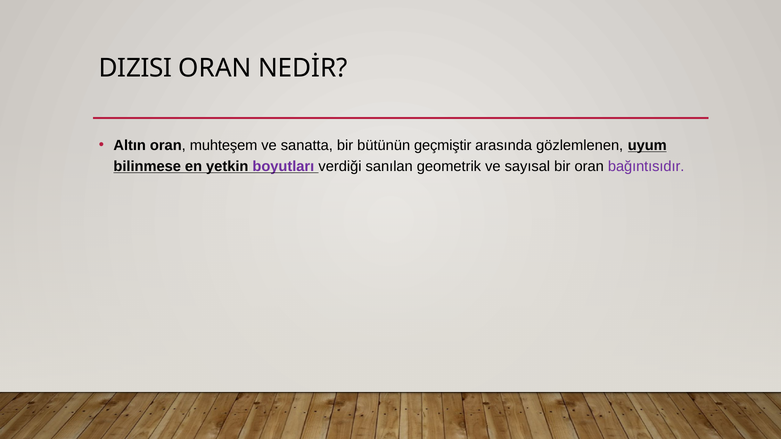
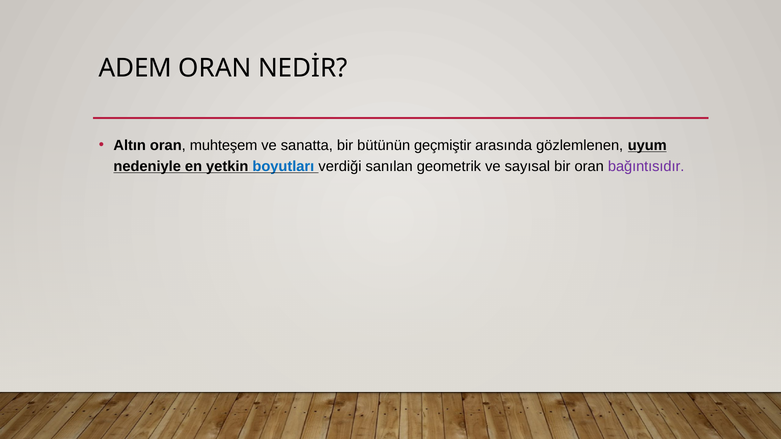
DIZISI: DIZISI -> ADEM
bilinmese: bilinmese -> nedeniyle
boyutları colour: purple -> blue
